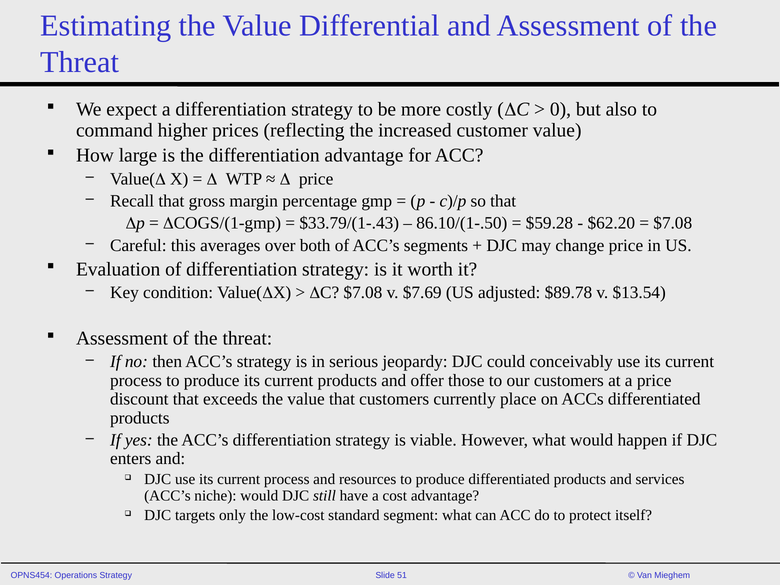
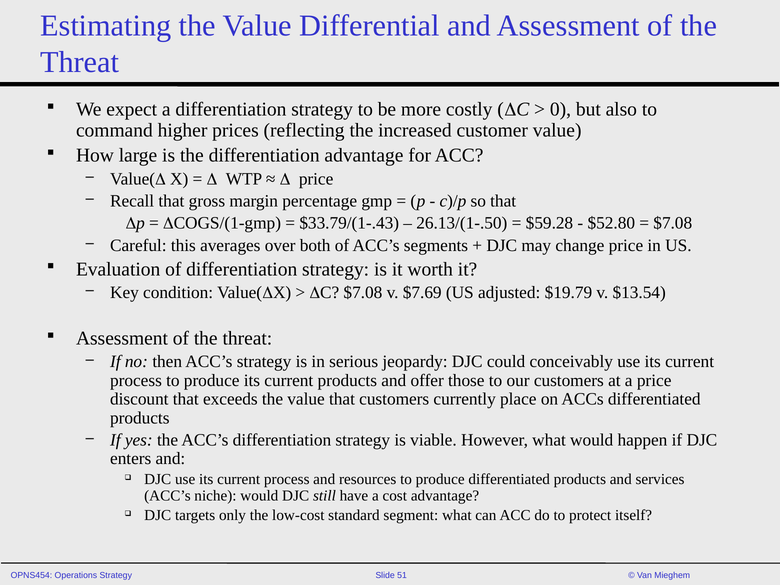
86.10/(1-.50: 86.10/(1-.50 -> 26.13/(1-.50
$62.20: $62.20 -> $52.80
$89.78: $89.78 -> $19.79
